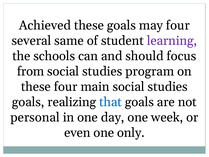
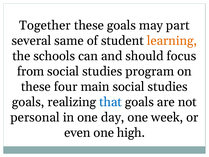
Achieved: Achieved -> Together
may four: four -> part
learning colour: purple -> orange
only: only -> high
